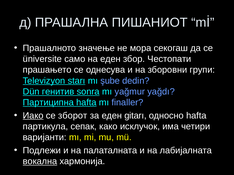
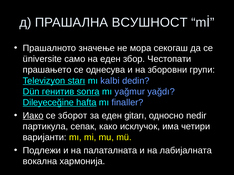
ПИШАНИОТ: ПИШАНИОТ -> ВСУШНОСТ
şube: şube -> kalbi
Партиципна: Партиципна -> Dileyeceğine
односно hafta: hafta -> nedir
вокална underline: present -> none
